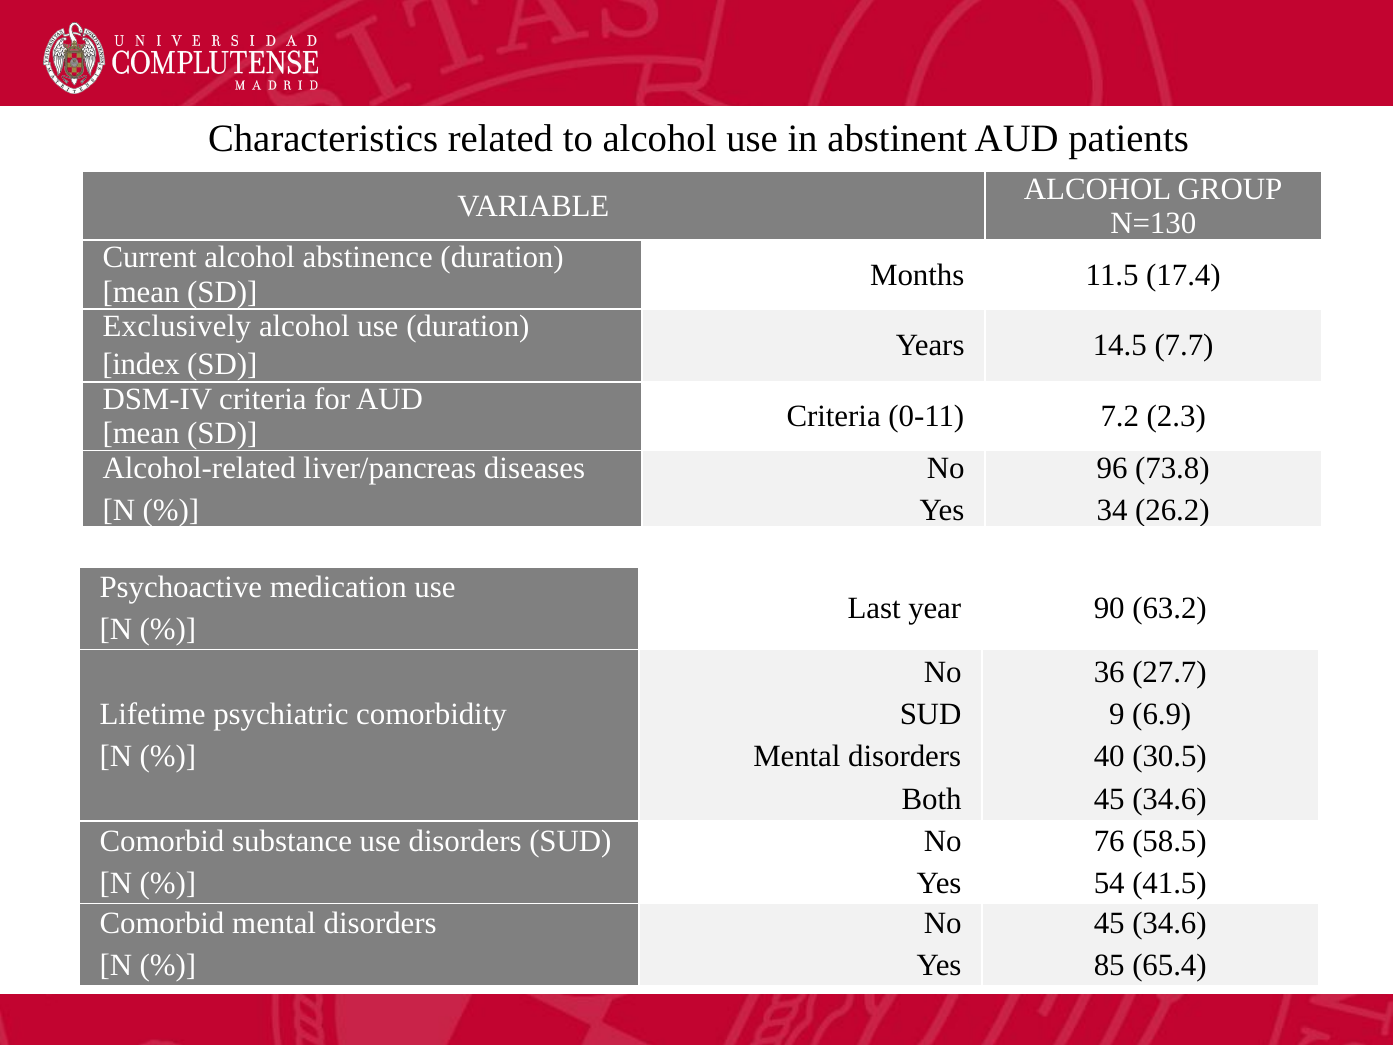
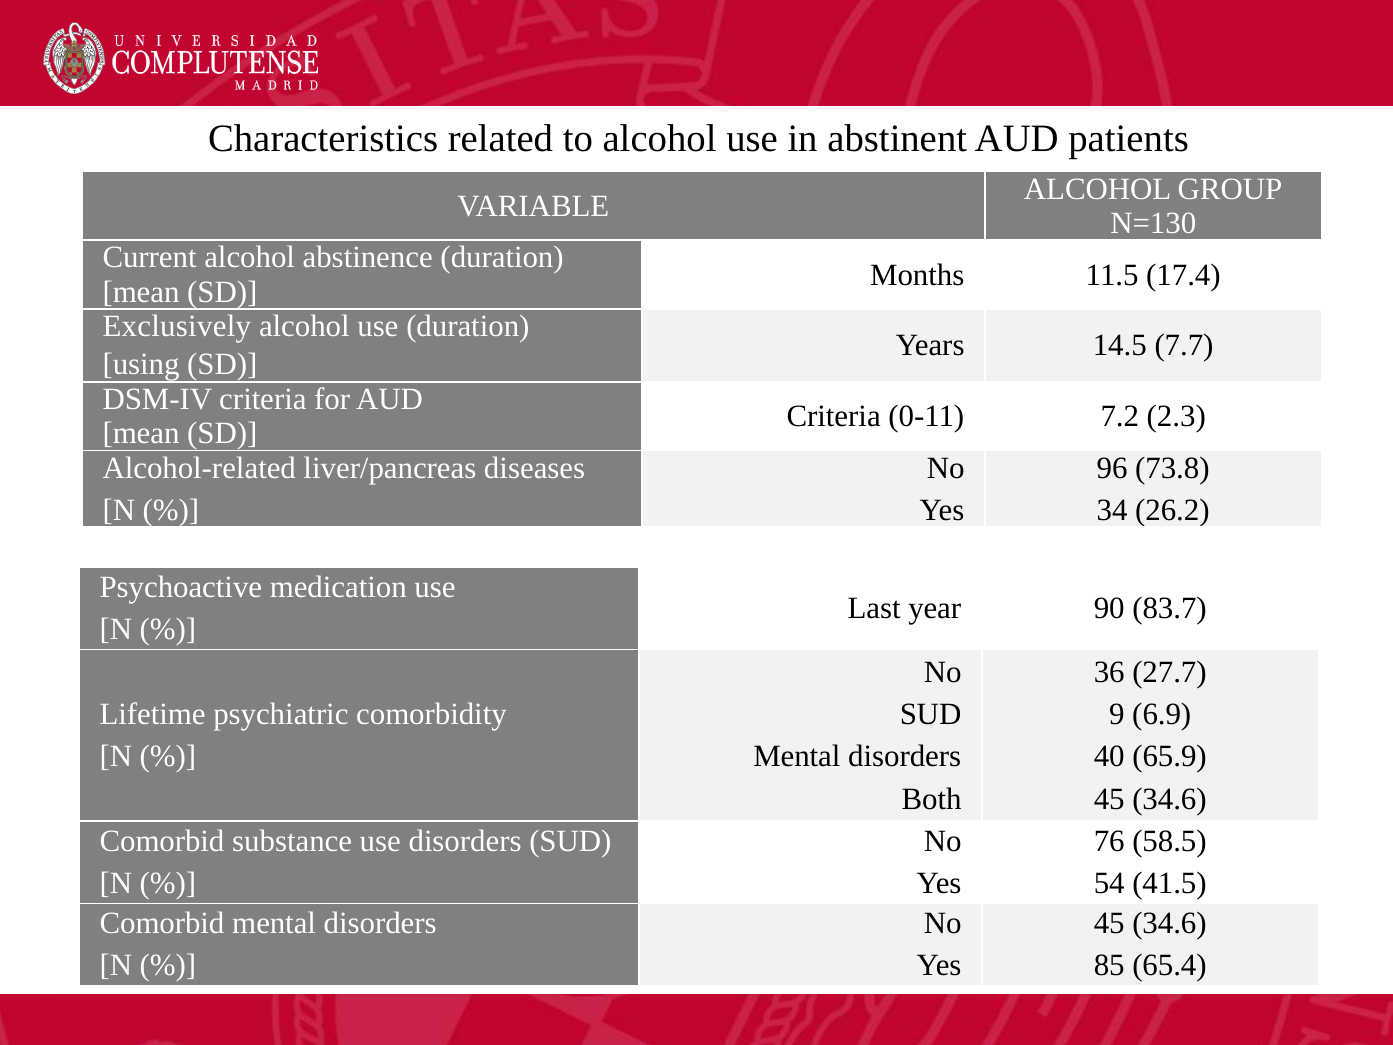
index: index -> using
63.2: 63.2 -> 83.7
30.5: 30.5 -> 65.9
